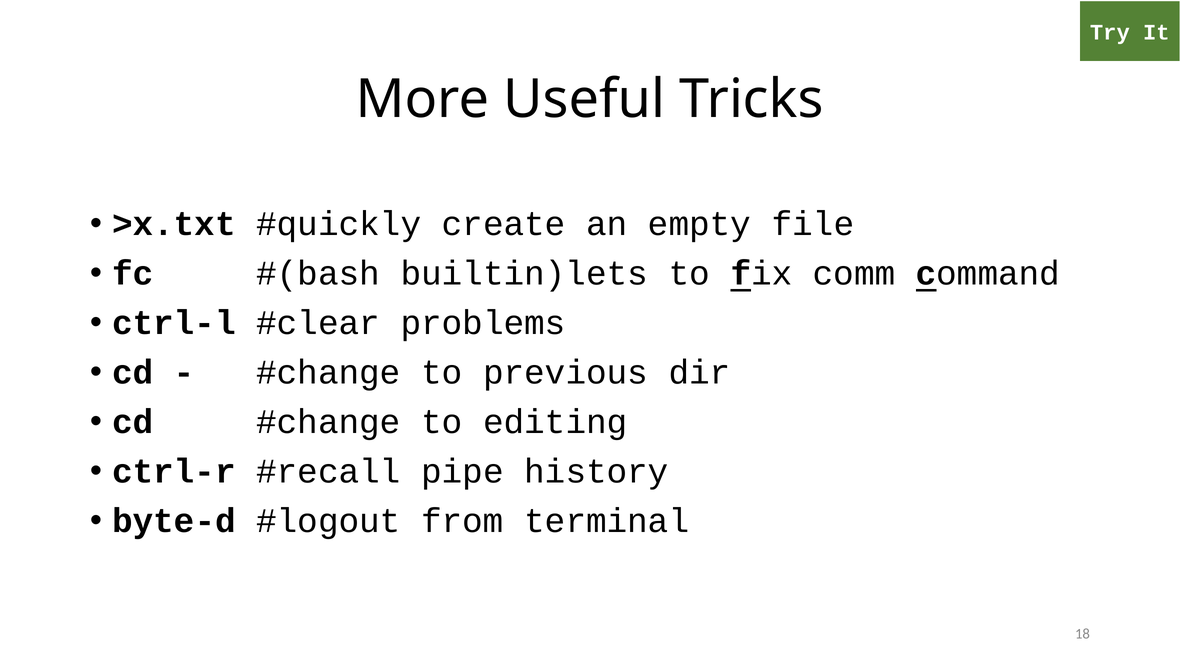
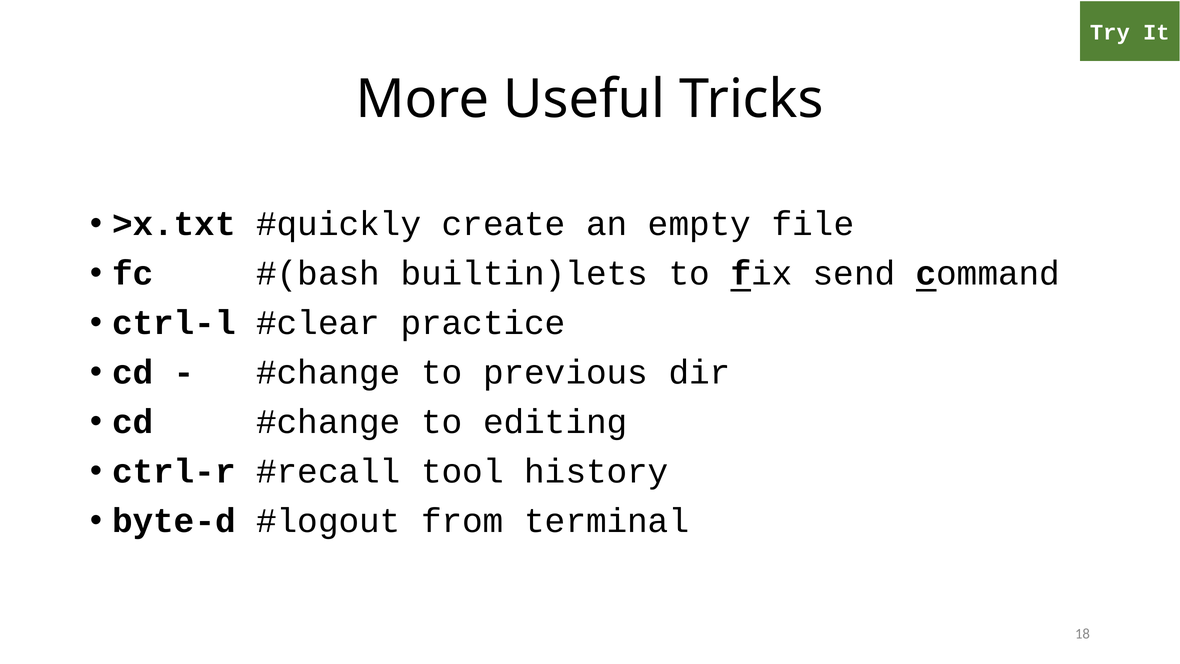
comm: comm -> send
problems: problems -> practice
pipe: pipe -> tool
